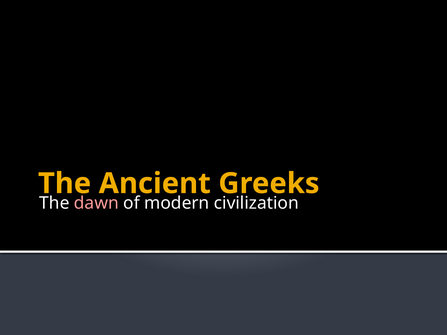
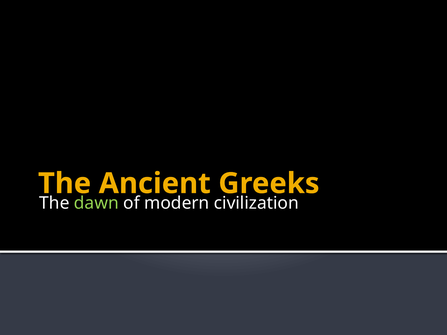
dawn colour: pink -> light green
